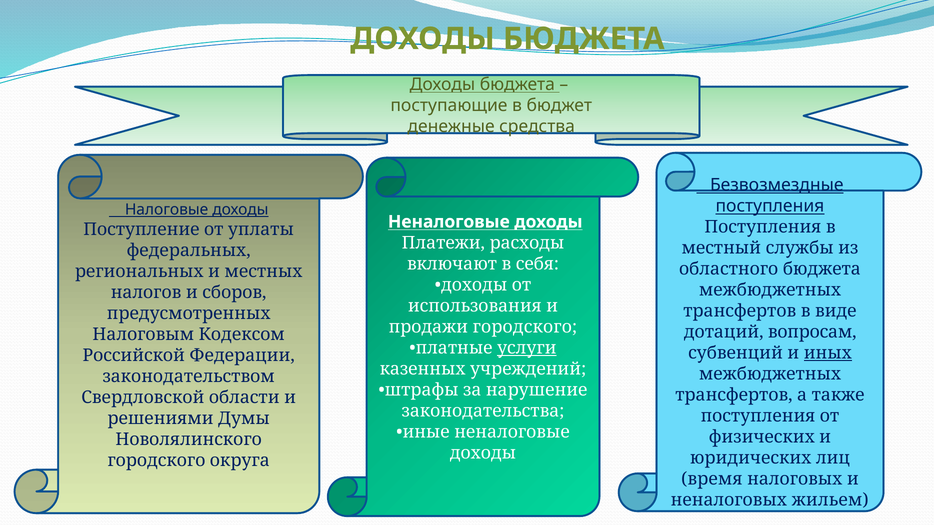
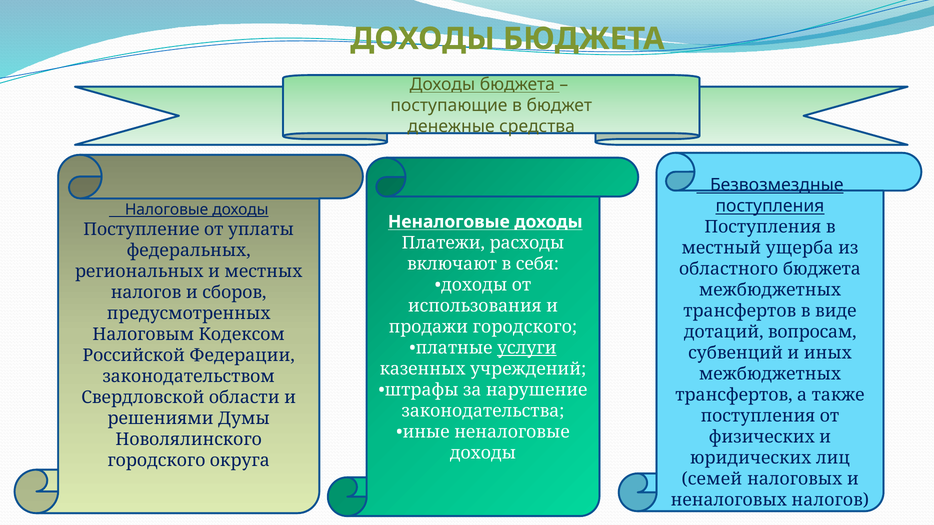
службы: службы -> ущерба
иных underline: present -> none
время: время -> семей
неналоговых жильем: жильем -> налогов
